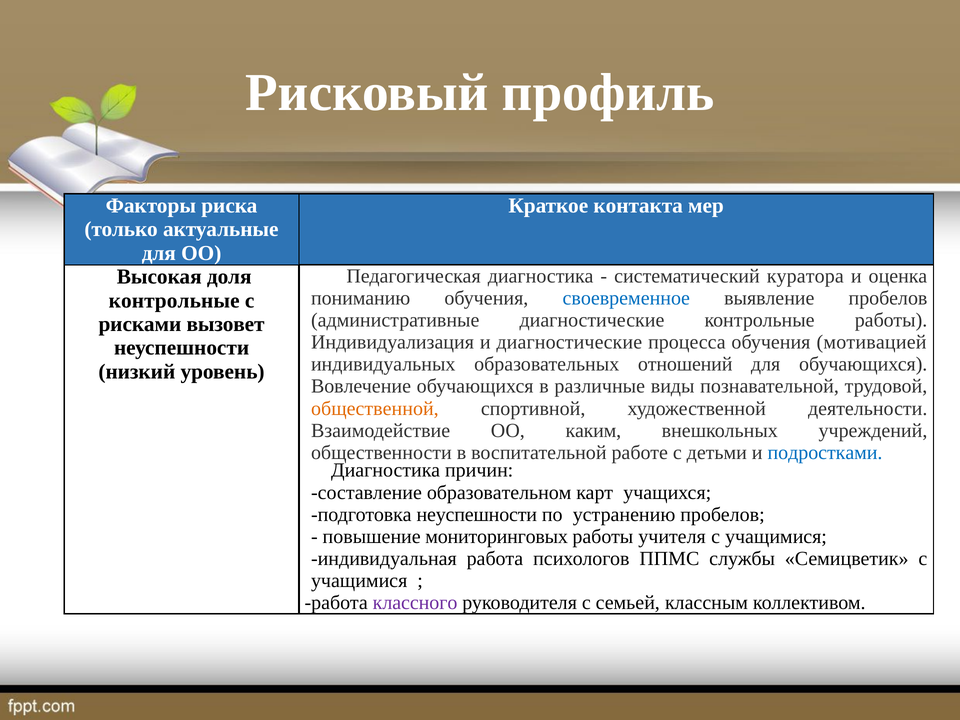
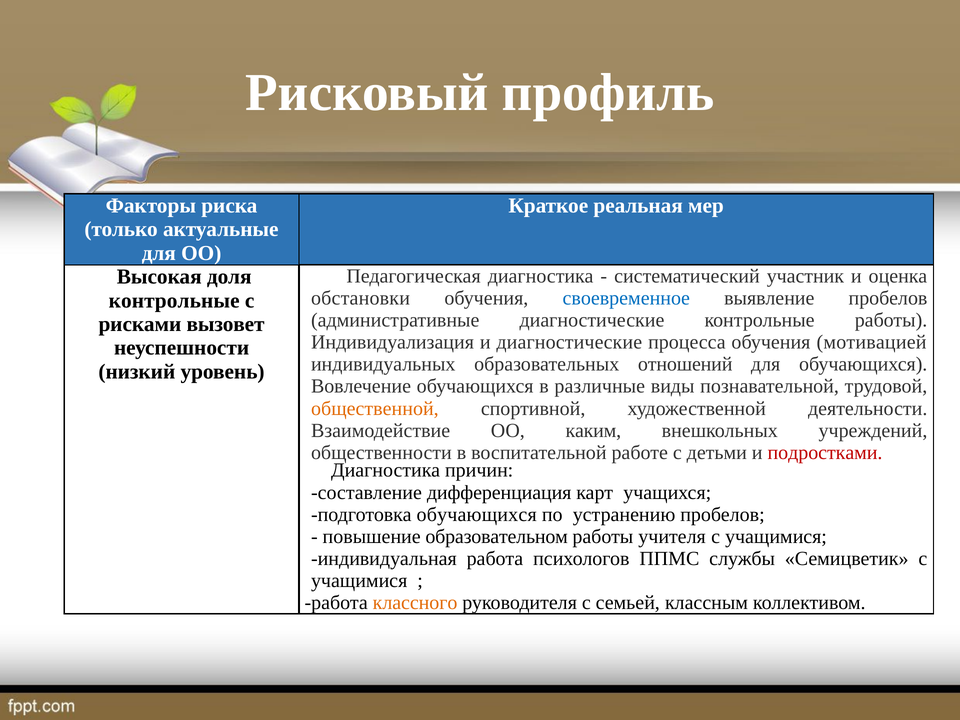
контакта: контакта -> реальная
куратора: куратора -> участник
пониманию: пониманию -> обстановки
подростками colour: blue -> red
образовательном: образовательном -> дифференциация
подготовка неуспешности: неуспешности -> обучающихся
мониторинговых: мониторинговых -> образовательном
классного colour: purple -> orange
